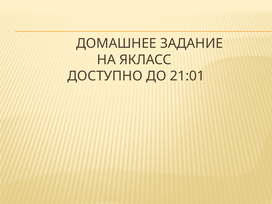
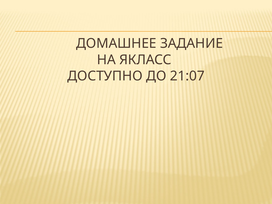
21:01: 21:01 -> 21:07
